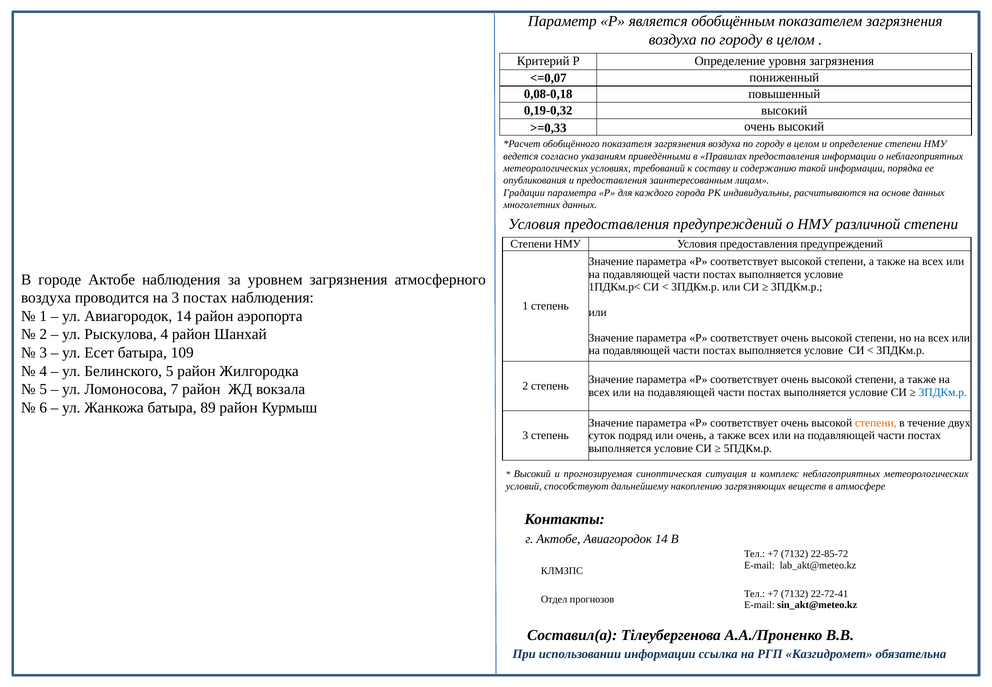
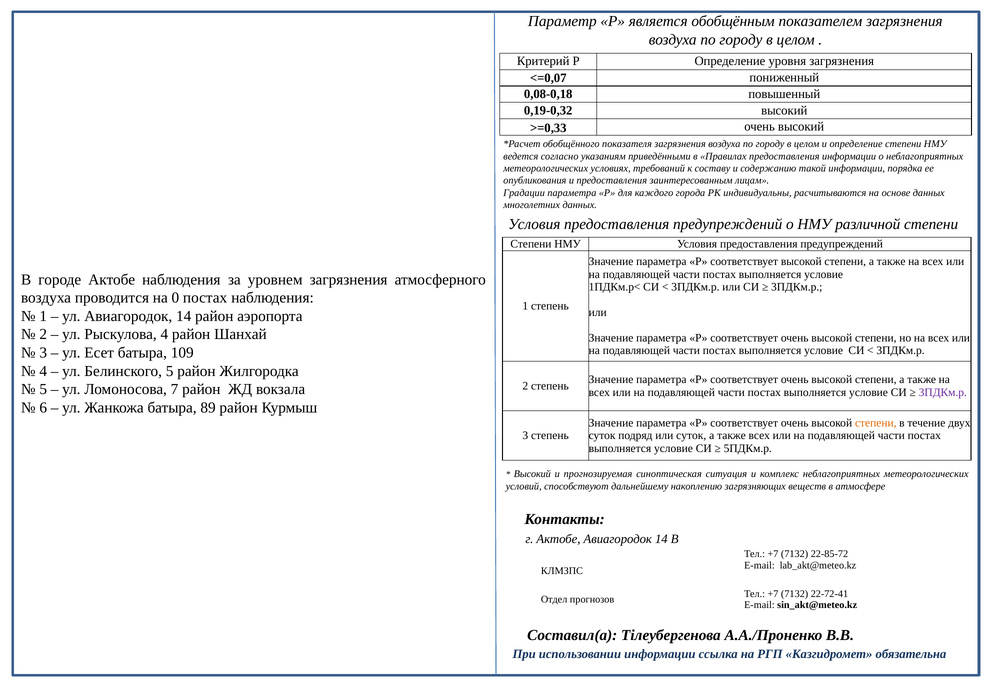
на 3: 3 -> 0
3ПДКм.р at (943, 392) colour: blue -> purple
или очень: очень -> суток
